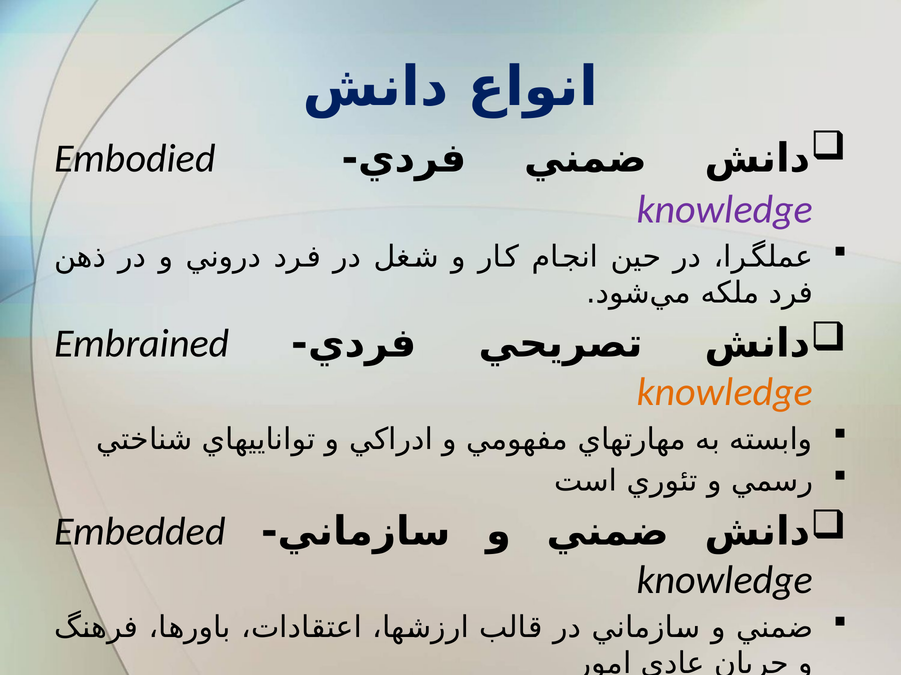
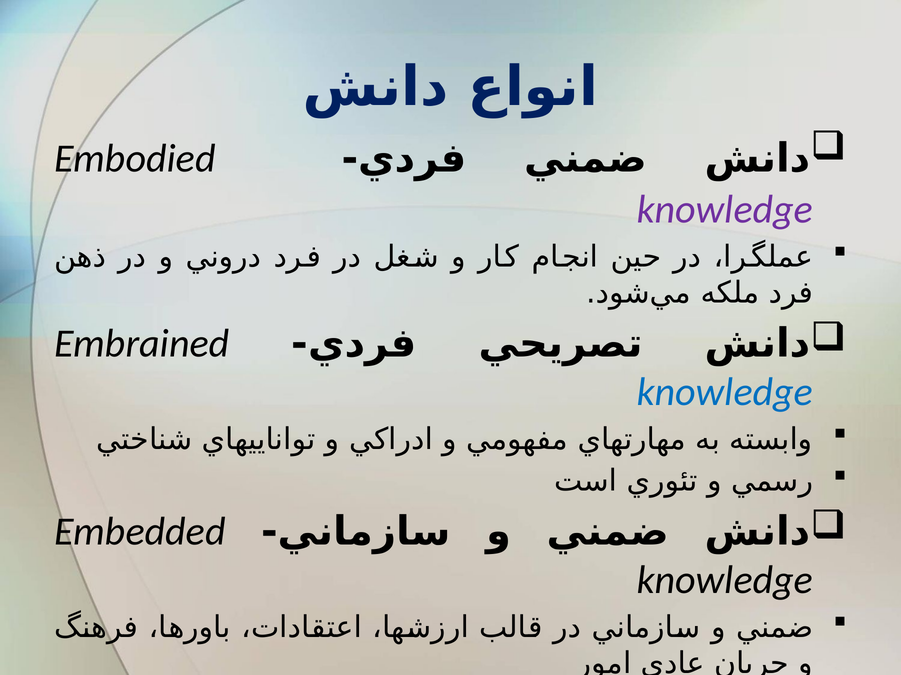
knowledge at (725, 392) colour: orange -> blue
